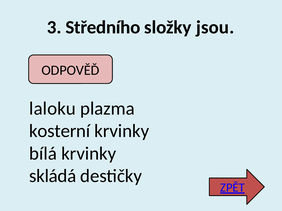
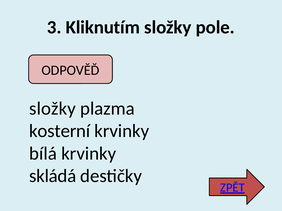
Středního: Středního -> Kliknutím
jsou: jsou -> pole
laloku at (53, 109): laloku -> složky
